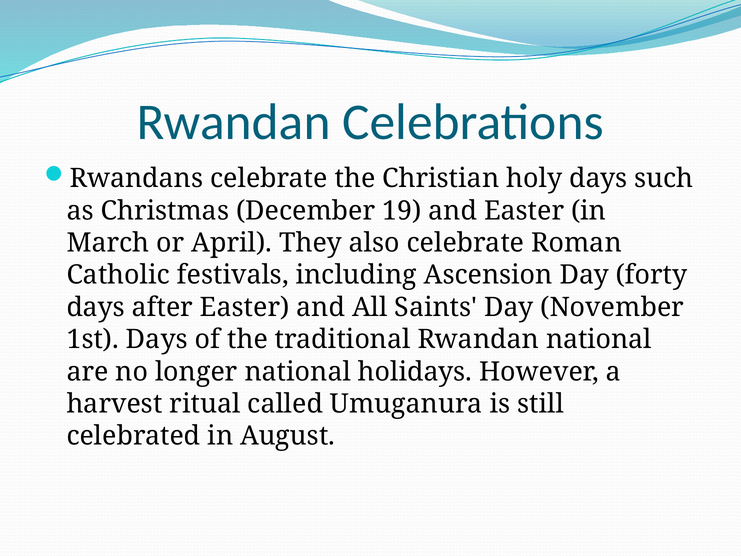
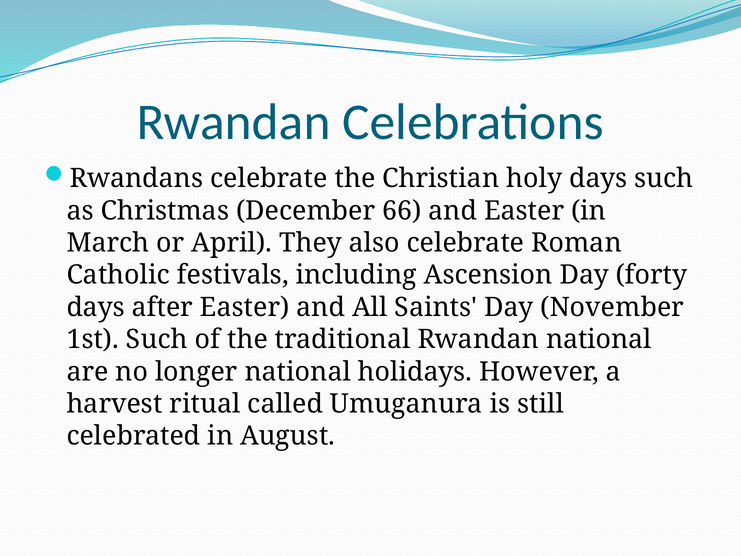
19: 19 -> 66
1st Days: Days -> Such
